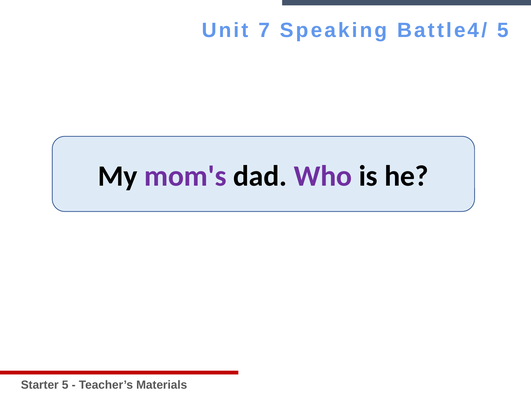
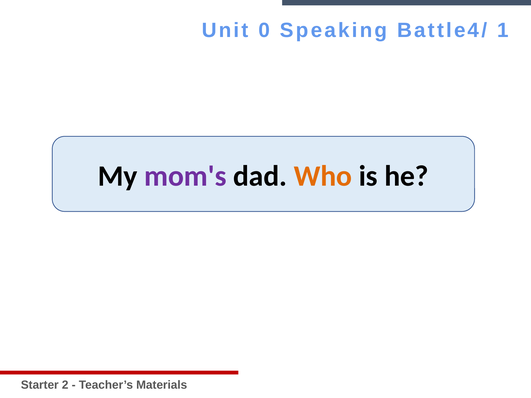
7: 7 -> 0
Battle4/ 5: 5 -> 1
Who colour: purple -> orange
Starter 5: 5 -> 2
